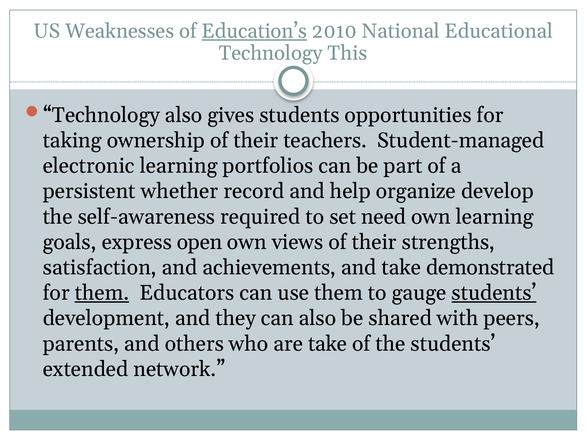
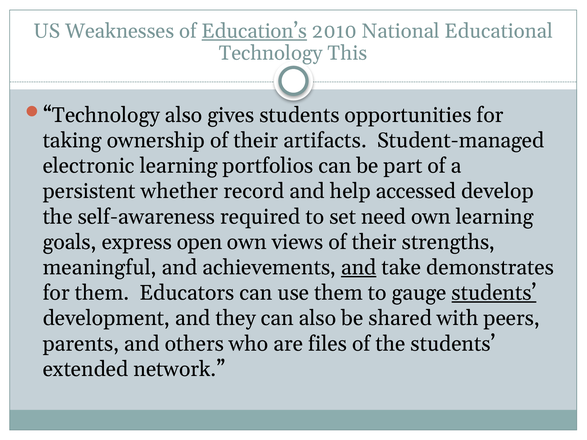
teachers: teachers -> artifacts
organize: organize -> accessed
satisfaction: satisfaction -> meaningful
and at (359, 268) underline: none -> present
demonstrated: demonstrated -> demonstrates
them at (102, 293) underline: present -> none
are take: take -> files
